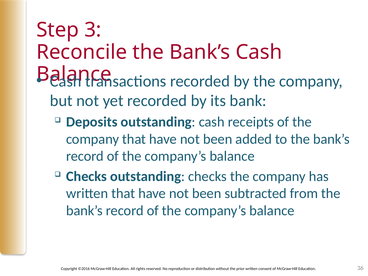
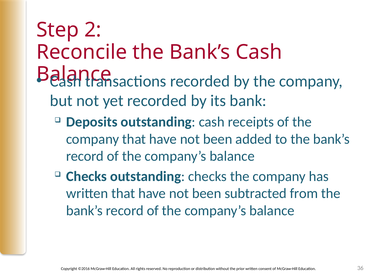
3: 3 -> 2
